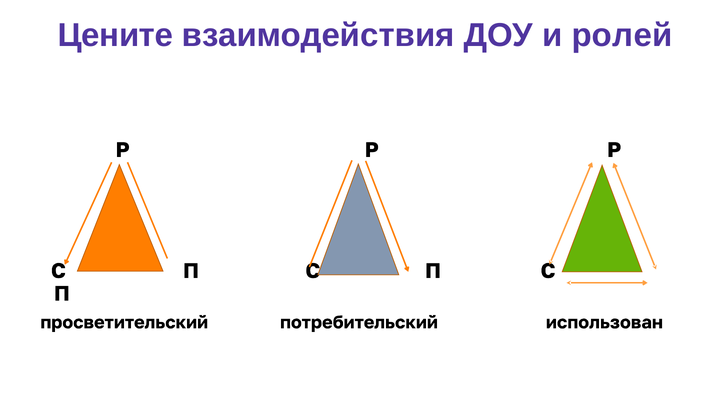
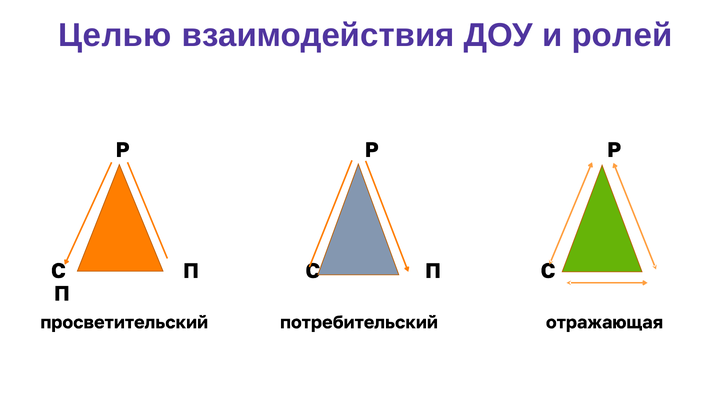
Цените: Цените -> Целью
использован: использован -> отражающая
